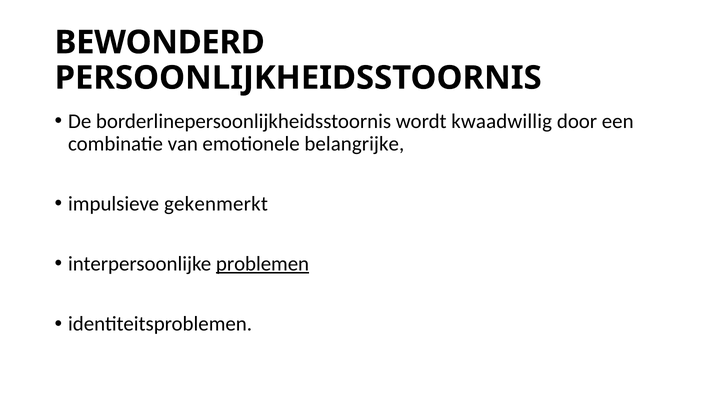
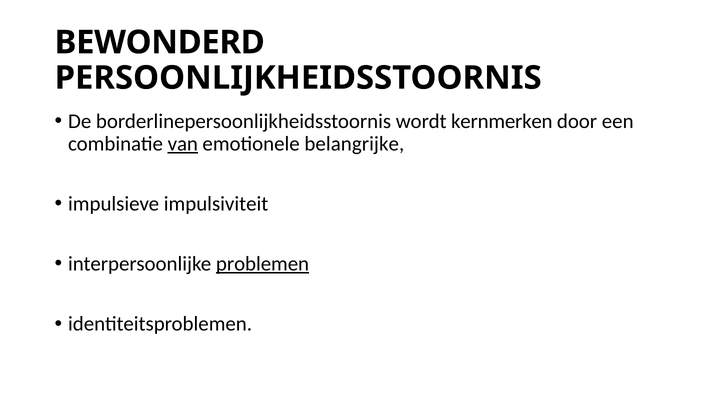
kwaadwillig: kwaadwillig -> kernmerken
van underline: none -> present
gekenmerkt: gekenmerkt -> impulsiviteit
